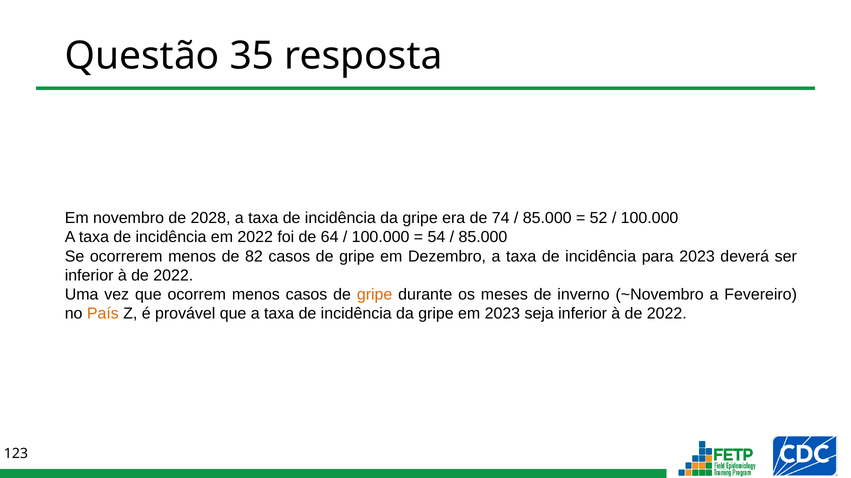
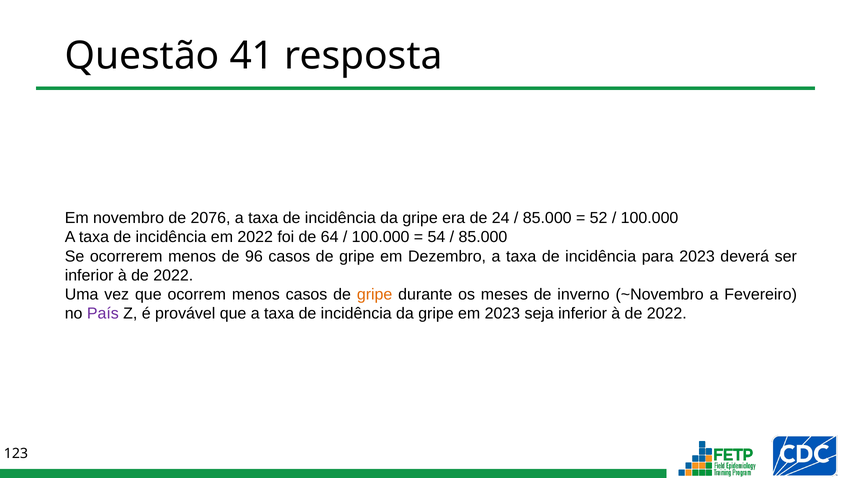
35: 35 -> 41
2028: 2028 -> 2076
74: 74 -> 24
82: 82 -> 96
País colour: orange -> purple
